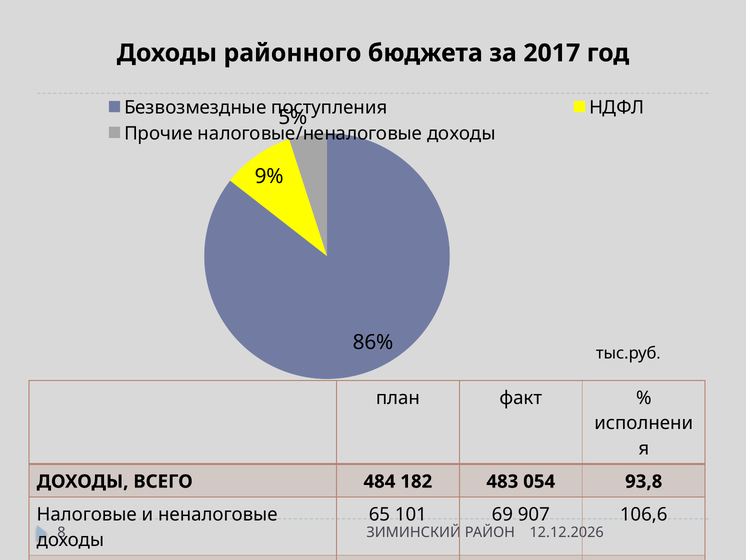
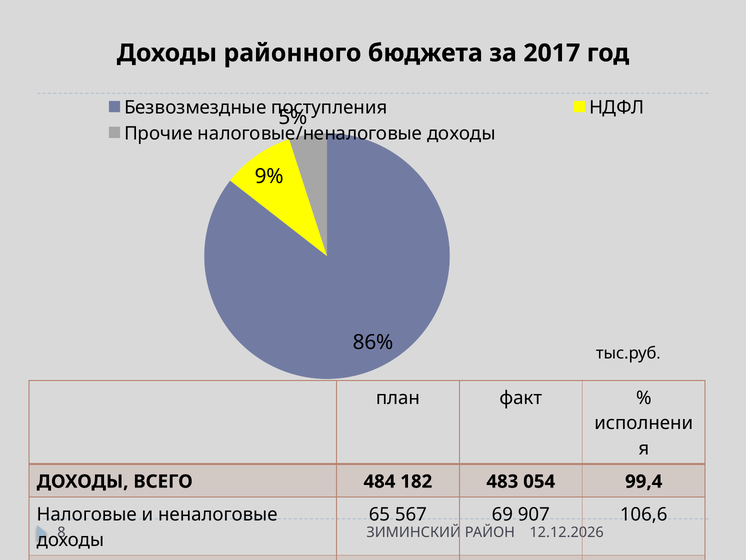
93,8: 93,8 -> 99,4
101: 101 -> 567
